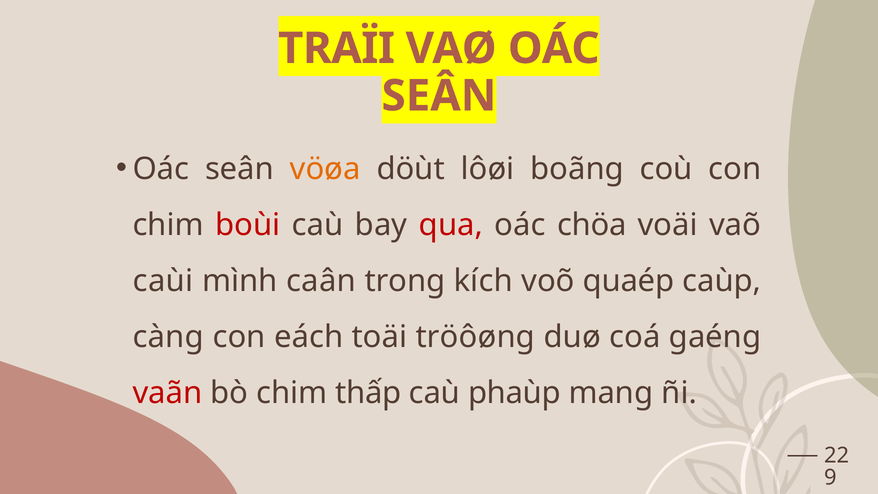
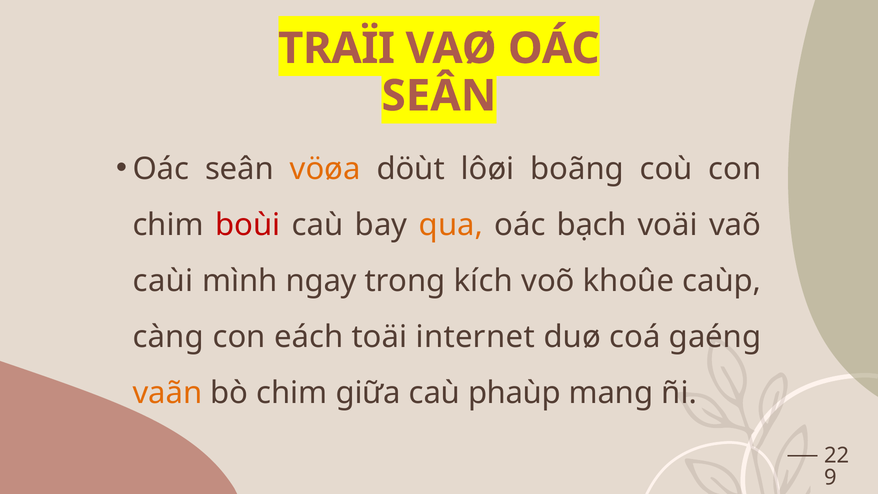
qua colour: red -> orange
chöa: chöa -> bạch
caân: caân -> ngay
quaép: quaép -> khoûe
tröôøng: tröôøng -> internet
vaãn colour: red -> orange
thấp: thấp -> giữa
